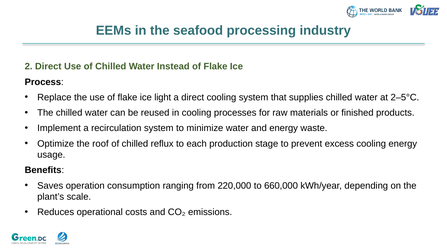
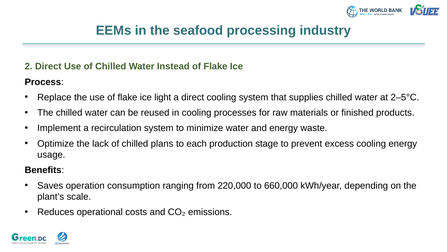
roof: roof -> lack
reflux: reflux -> plans
